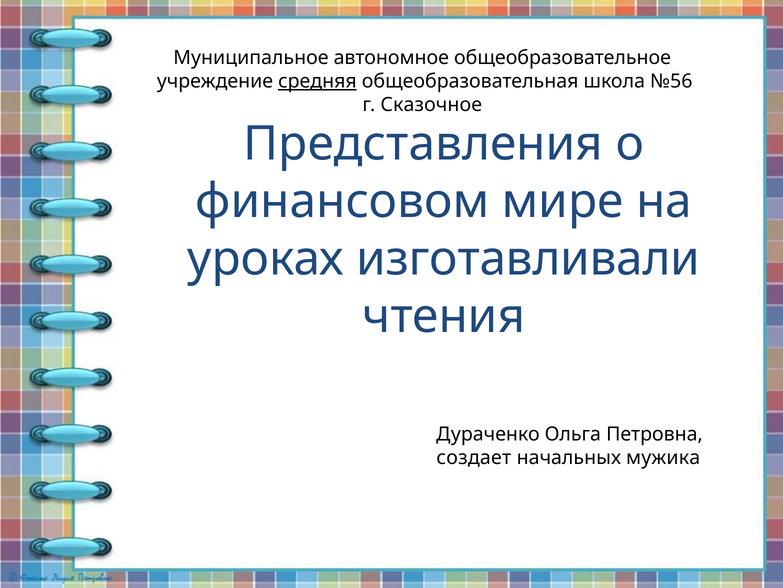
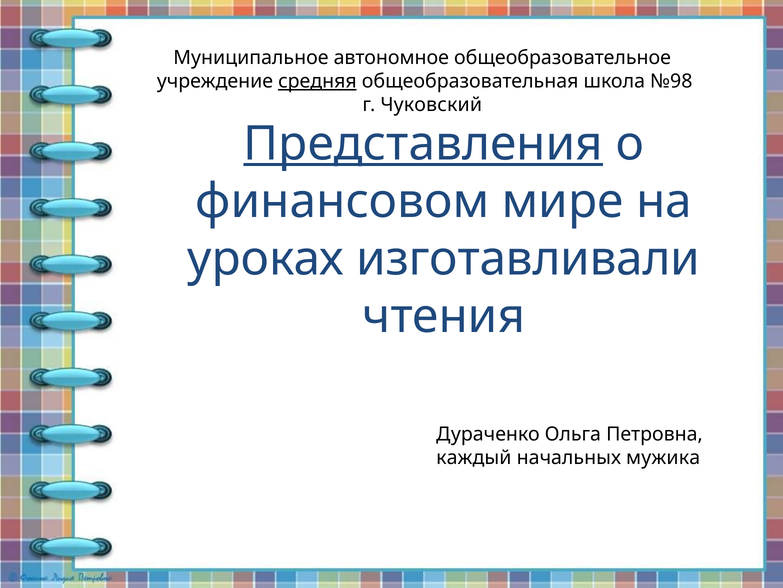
№56: №56 -> №98
Сказочное: Сказочное -> Чуковский
Представления underline: none -> present
создает: создает -> каждый
